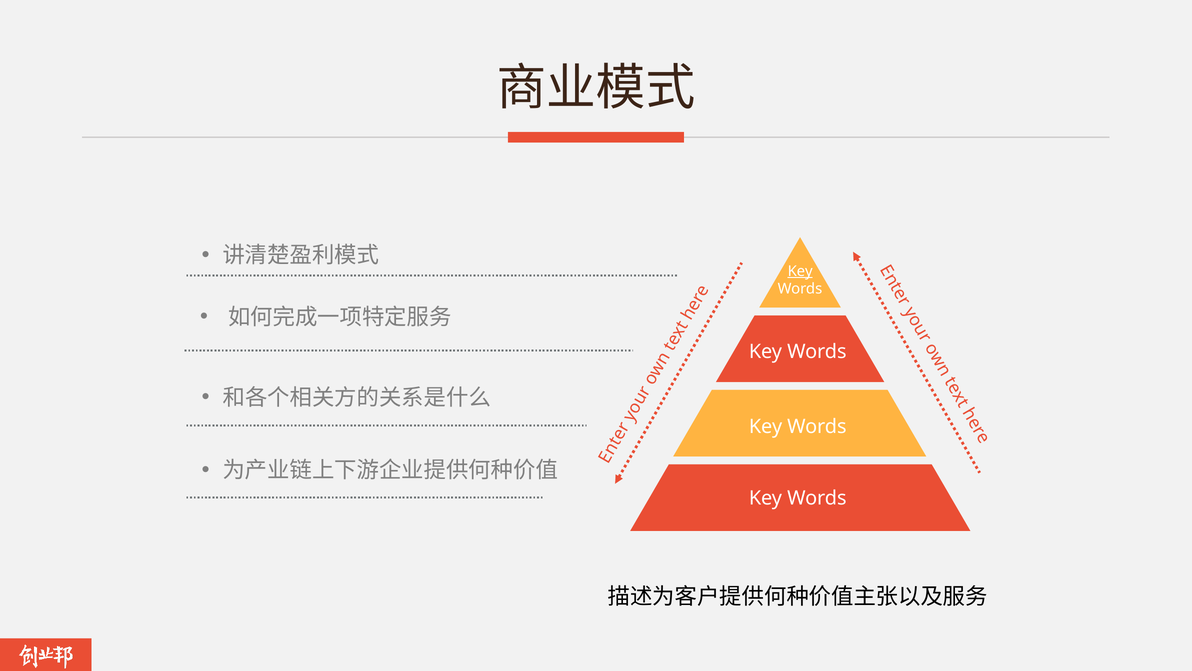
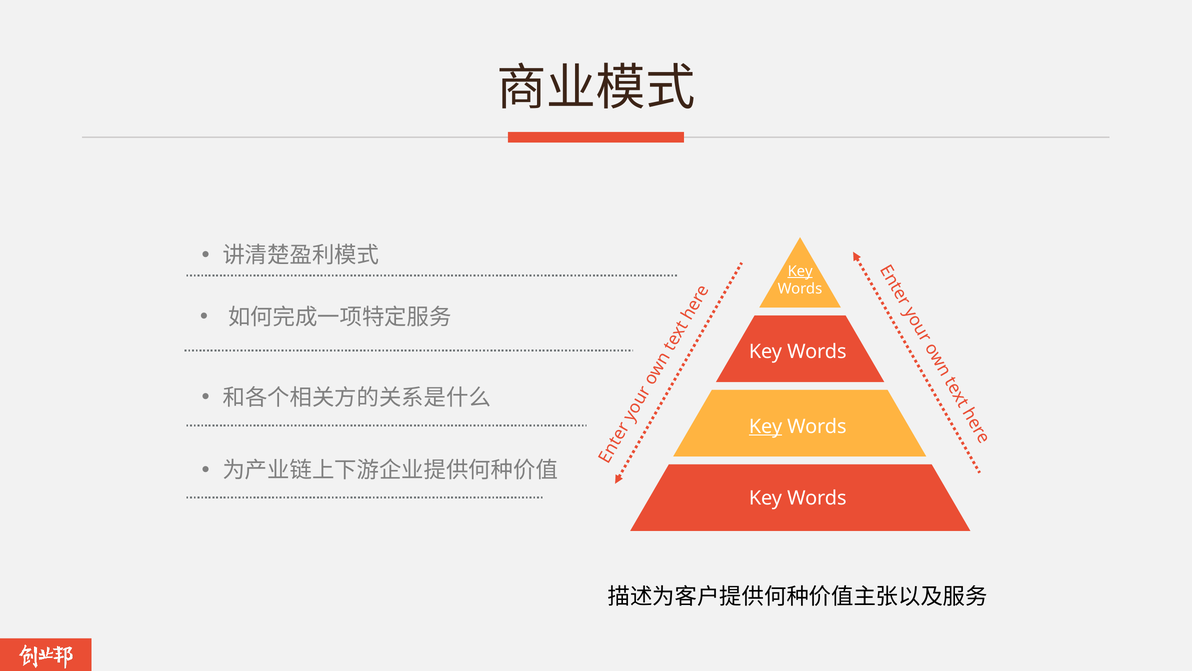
Key at (766, 426) underline: none -> present
